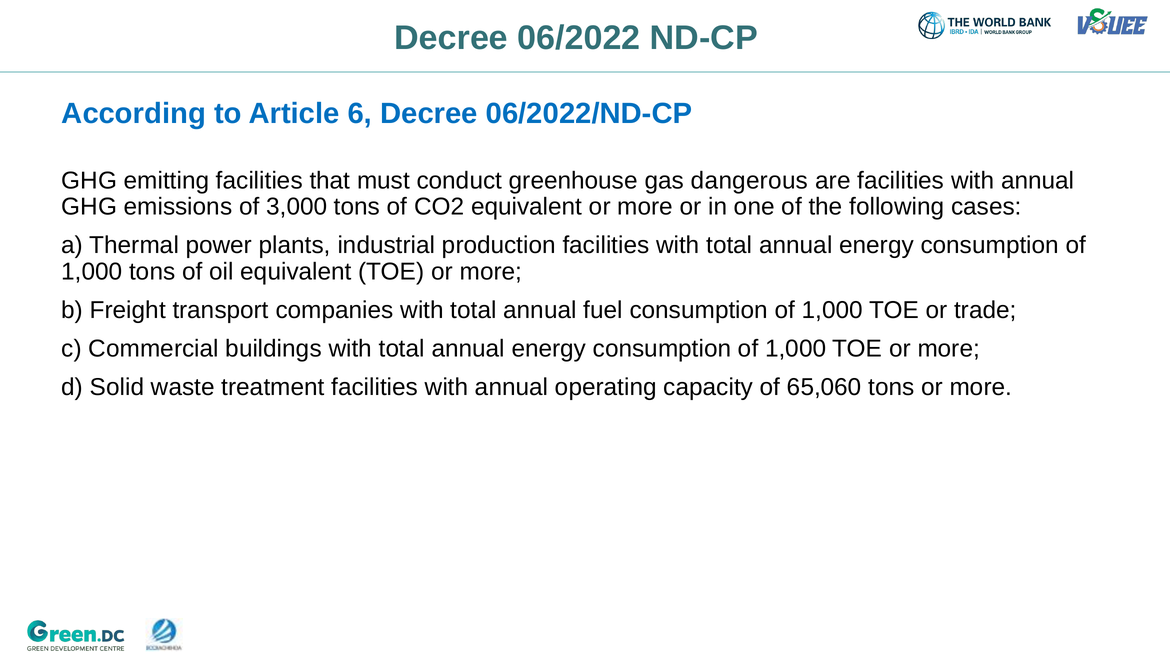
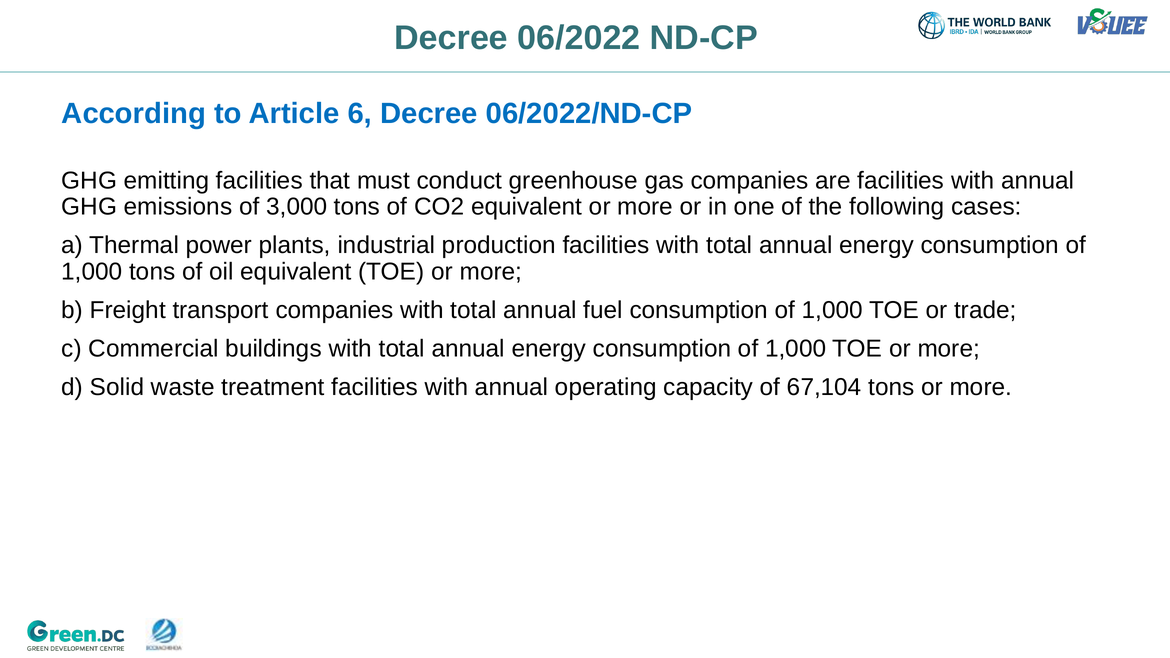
gas dangerous: dangerous -> companies
65,060: 65,060 -> 67,104
